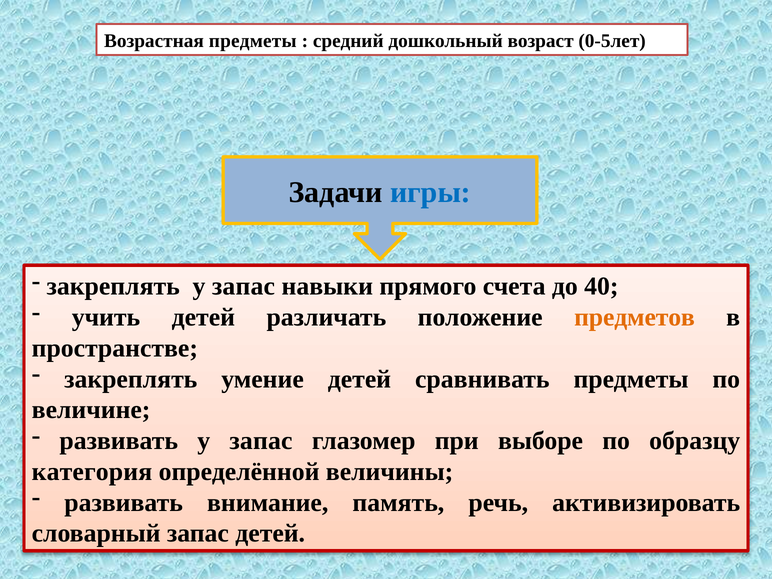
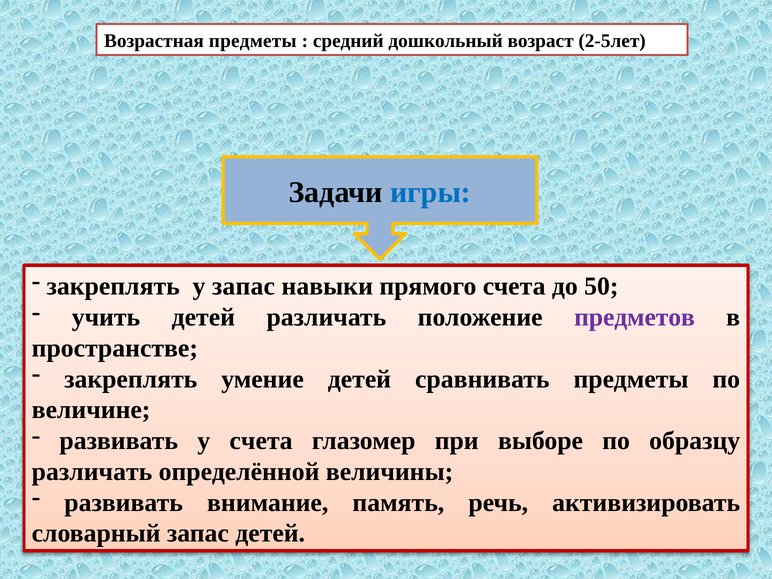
0-5лет: 0-5лет -> 2-5лет
40: 40 -> 50
предметов colour: orange -> purple
развивать у запас: запас -> счета
категория at (92, 472): категория -> различать
